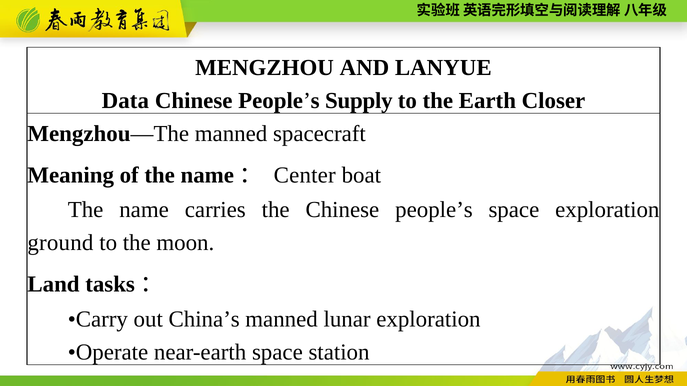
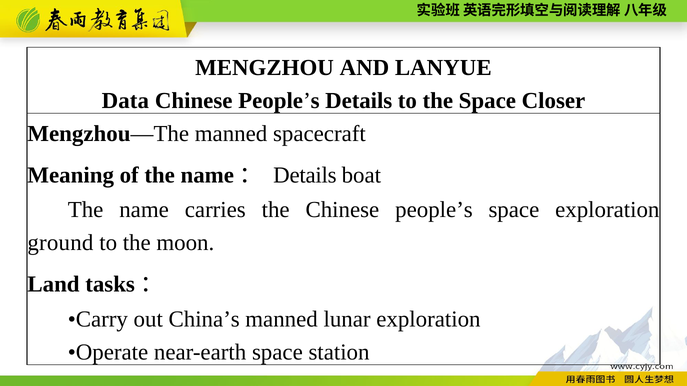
People’s Supply: Supply -> Details
the Earth: Earth -> Space
Center at (305, 175): Center -> Details
